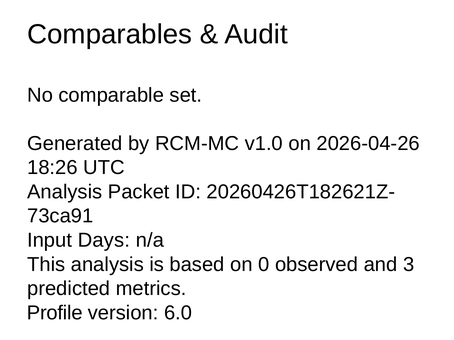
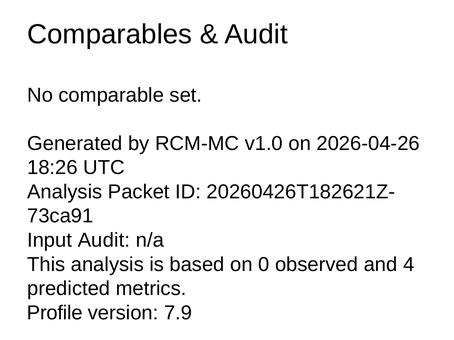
Input Days: Days -> Audit
3: 3 -> 4
6.0: 6.0 -> 7.9
